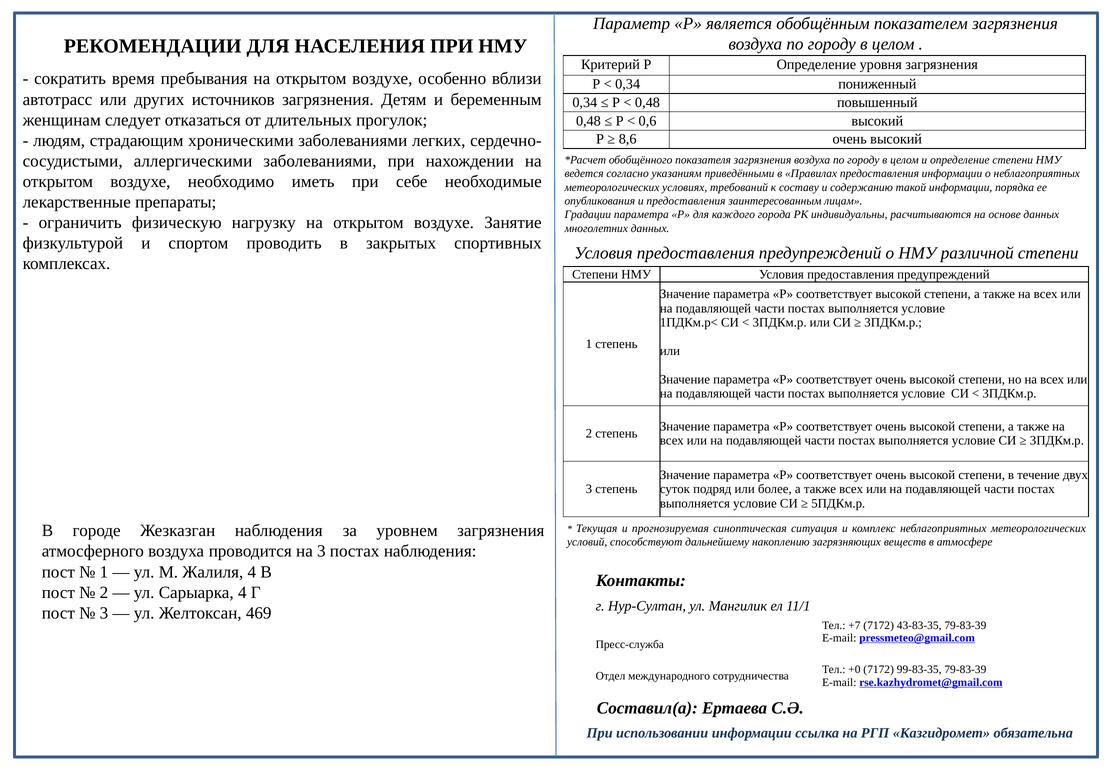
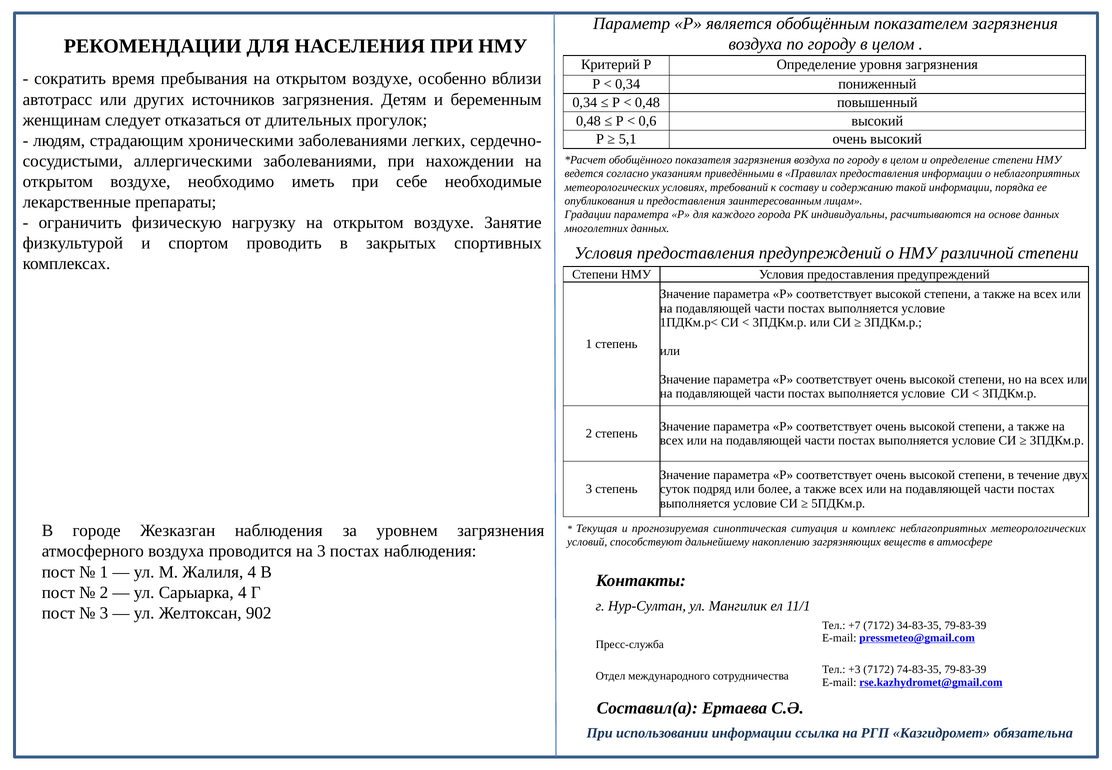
8,6: 8,6 -> 5,1
469: 469 -> 902
43-83-35: 43-83-35 -> 34-83-35
+0: +0 -> +3
99-83-35: 99-83-35 -> 74-83-35
